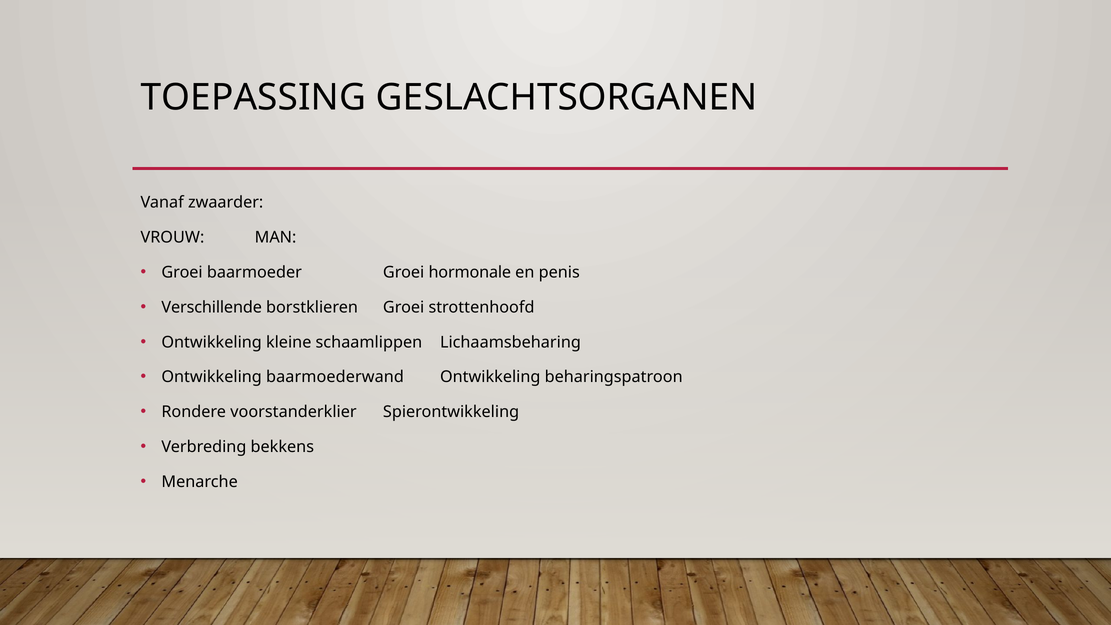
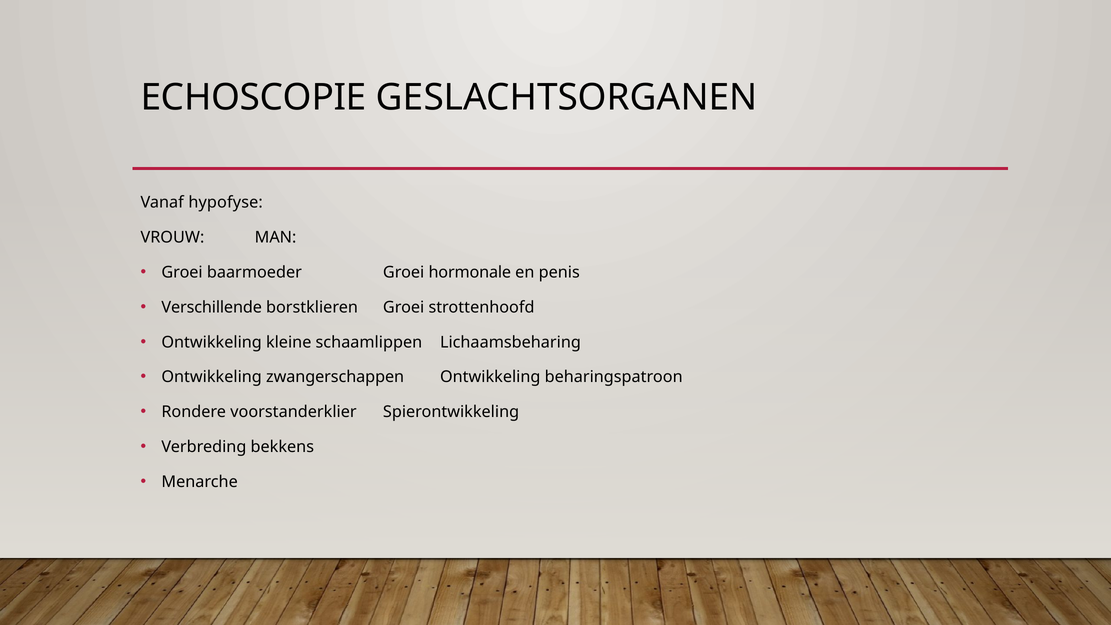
TOEPASSING: TOEPASSING -> ECHOSCOPIE
zwaarder: zwaarder -> hypofyse
baarmoederwand: baarmoederwand -> zwangerschappen
